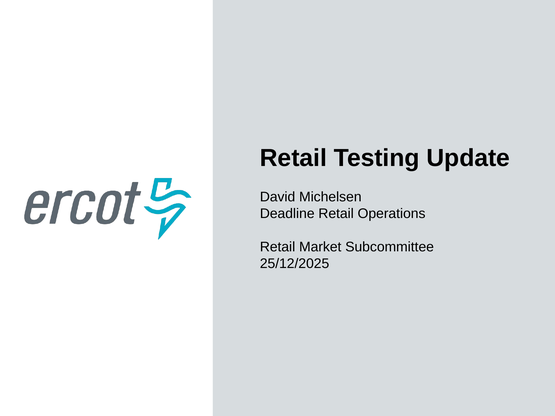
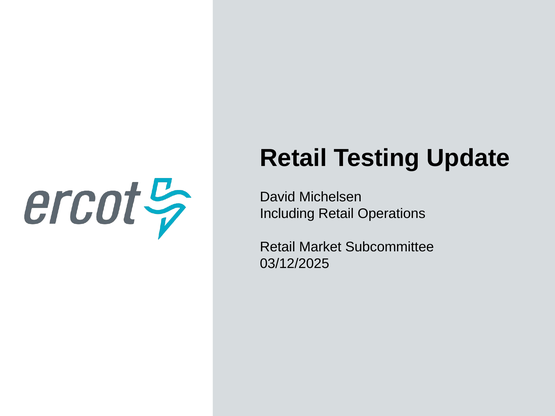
Deadline: Deadline -> Including
25/12/2025: 25/12/2025 -> 03/12/2025
